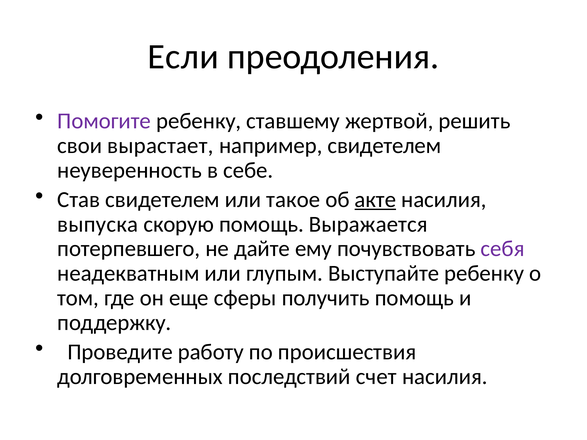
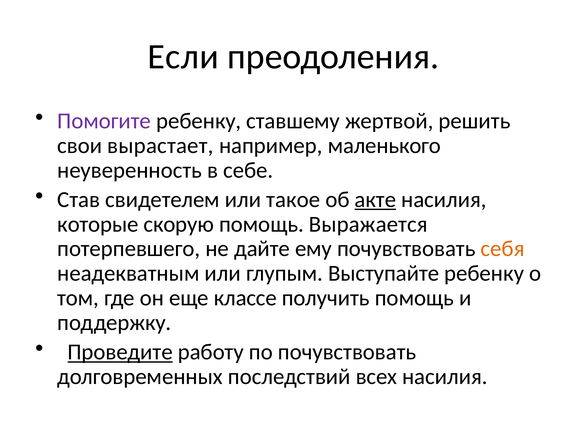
например свидетелем: свидетелем -> маленького
выпуска: выпуска -> которые
себя colour: purple -> orange
сферы: сферы -> классе
Проведите underline: none -> present
по происшествия: происшествия -> почувствовать
счет: счет -> всех
